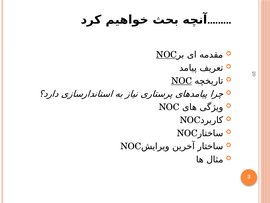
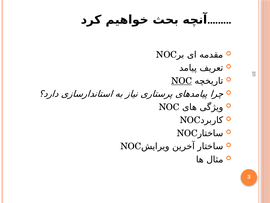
NOC at (167, 55) underline: present -> none
